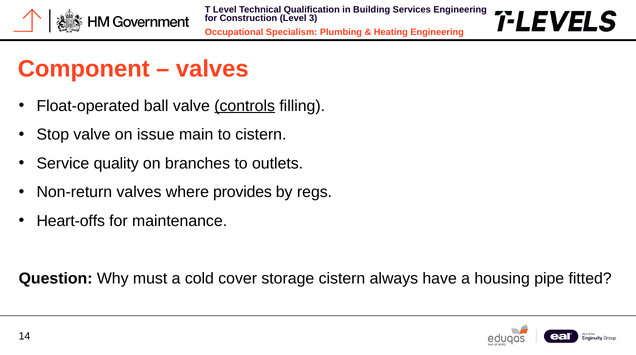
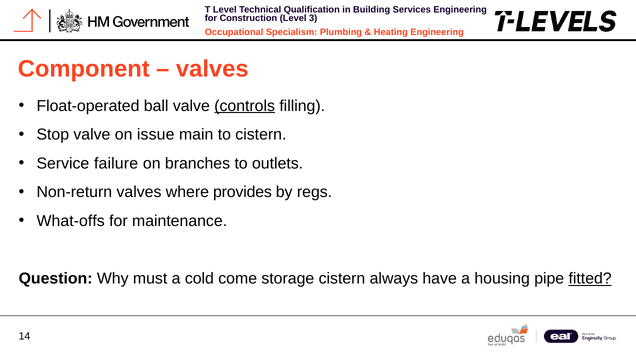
quality: quality -> failure
Heart-offs: Heart-offs -> What-offs
cover: cover -> come
fitted underline: none -> present
